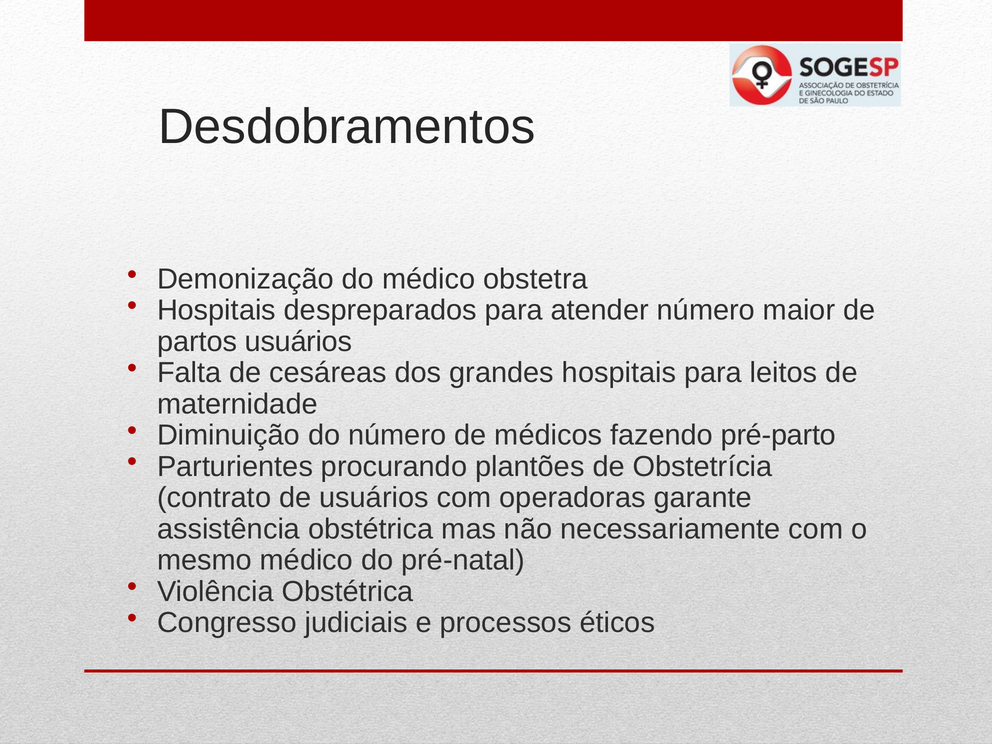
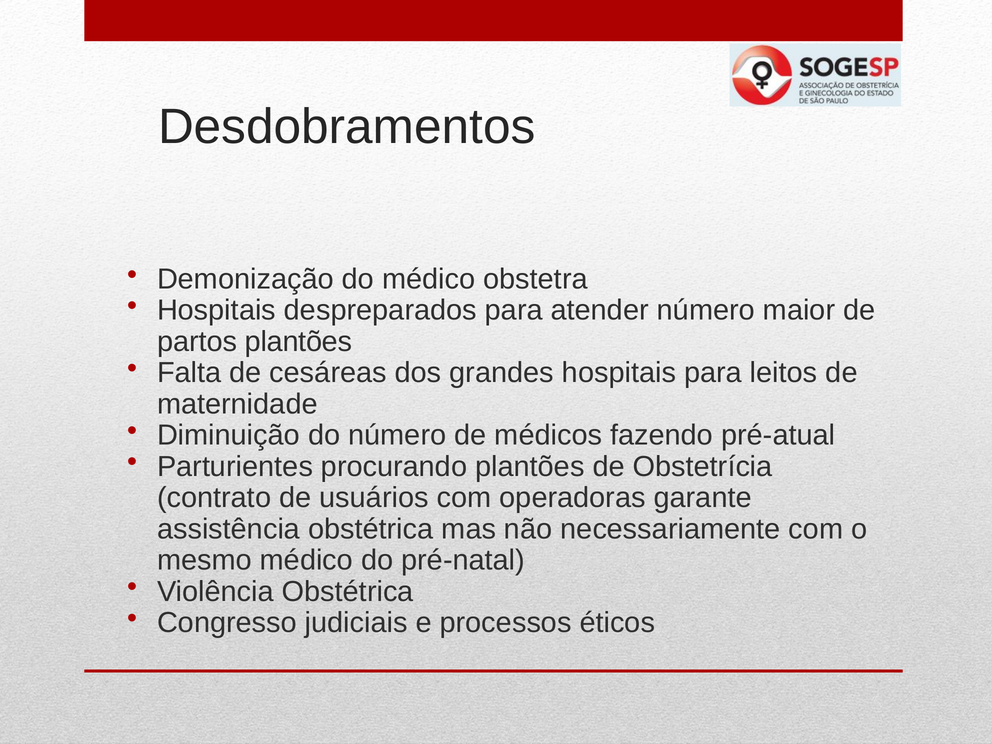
partos usuários: usuários -> plantões
pré-parto: pré-parto -> pré-atual
